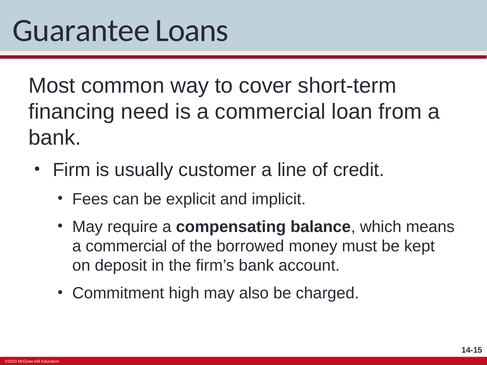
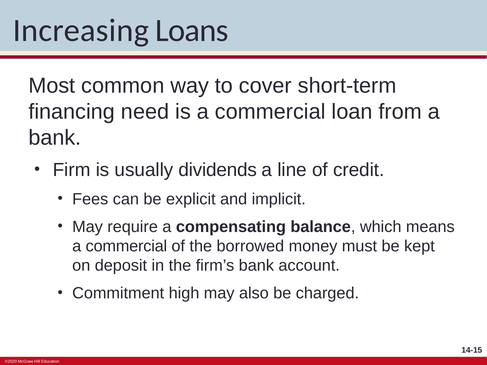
Guarantee: Guarantee -> Increasing
customer: customer -> dividends
